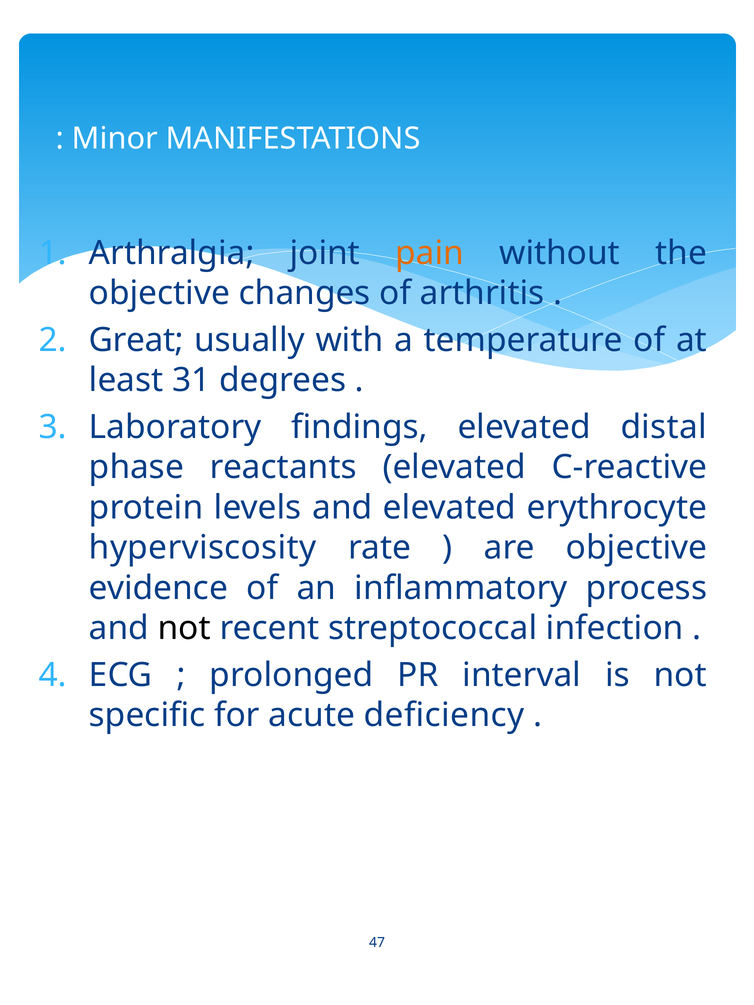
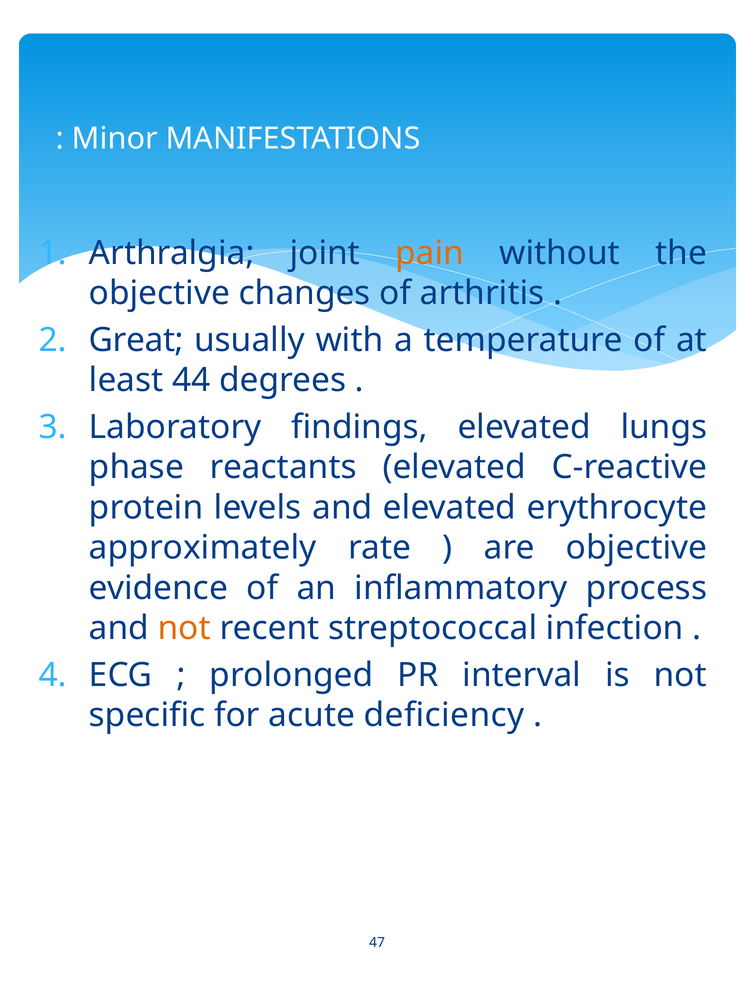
31: 31 -> 44
distal: distal -> lungs
hyperviscosity: hyperviscosity -> approximately
not at (184, 628) colour: black -> orange
